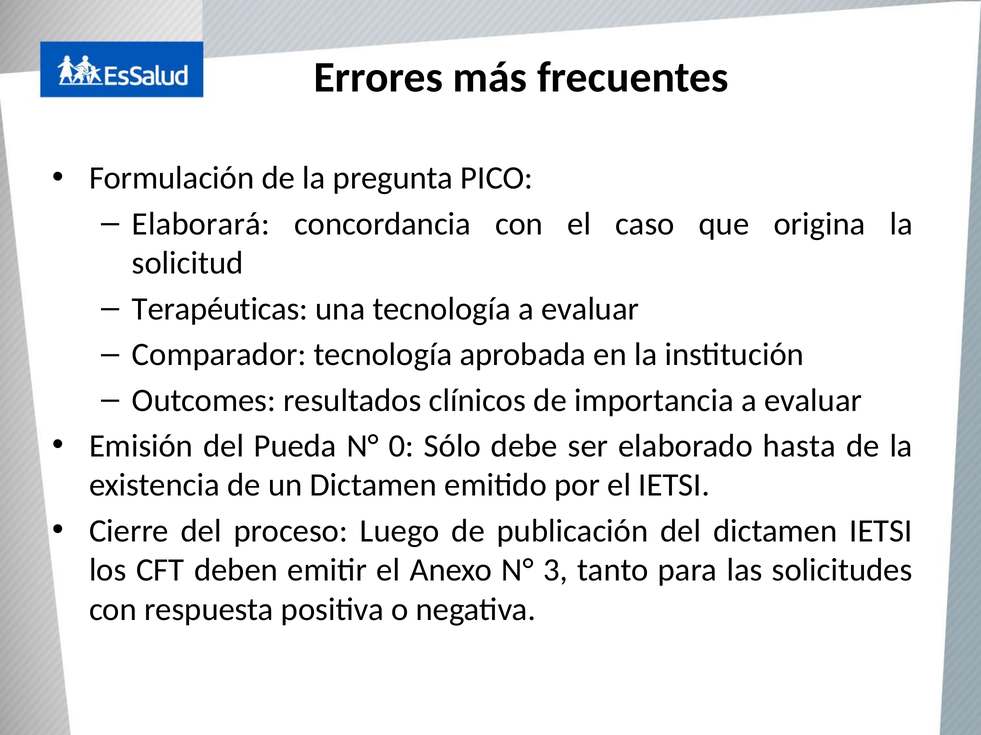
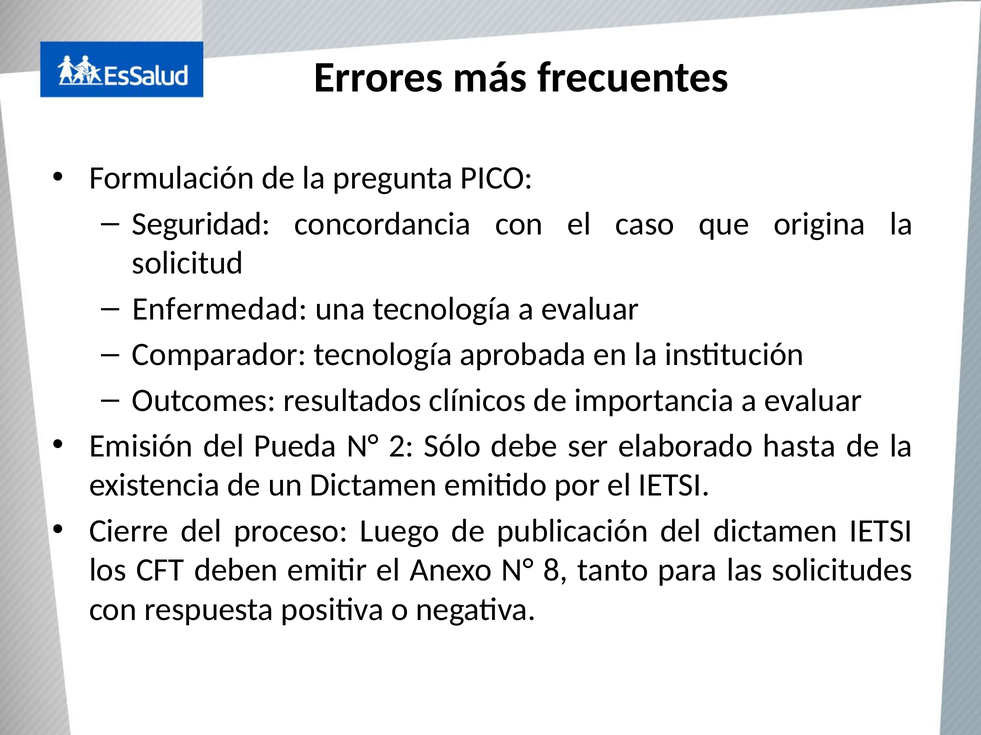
Elaborará: Elaborará -> Seguridad
Terapéuticas: Terapéuticas -> Enfermedad
0: 0 -> 2
3: 3 -> 8
